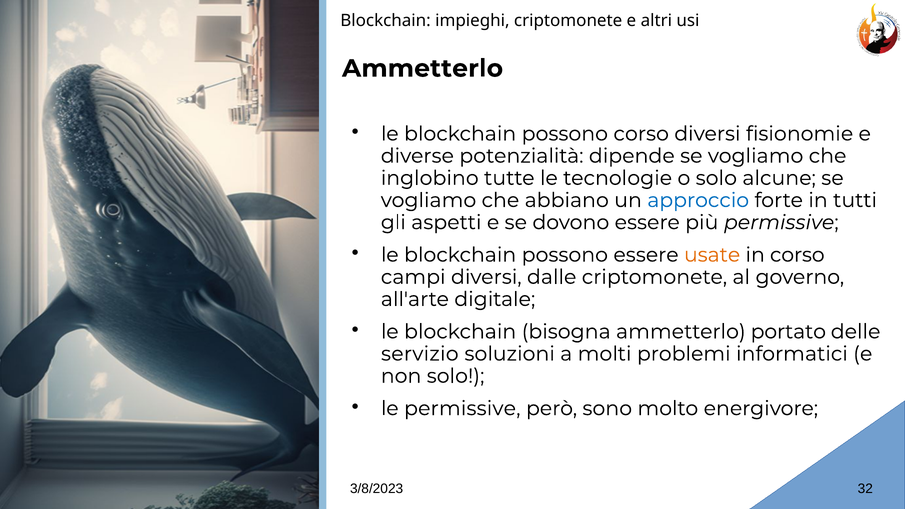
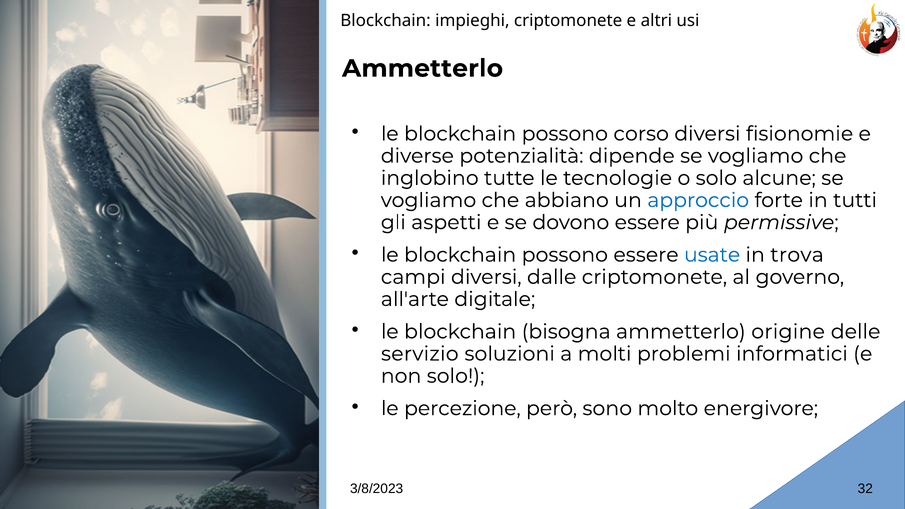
usate colour: orange -> blue
in corso: corso -> trova
portato: portato -> origine
le permissive: permissive -> percezione
